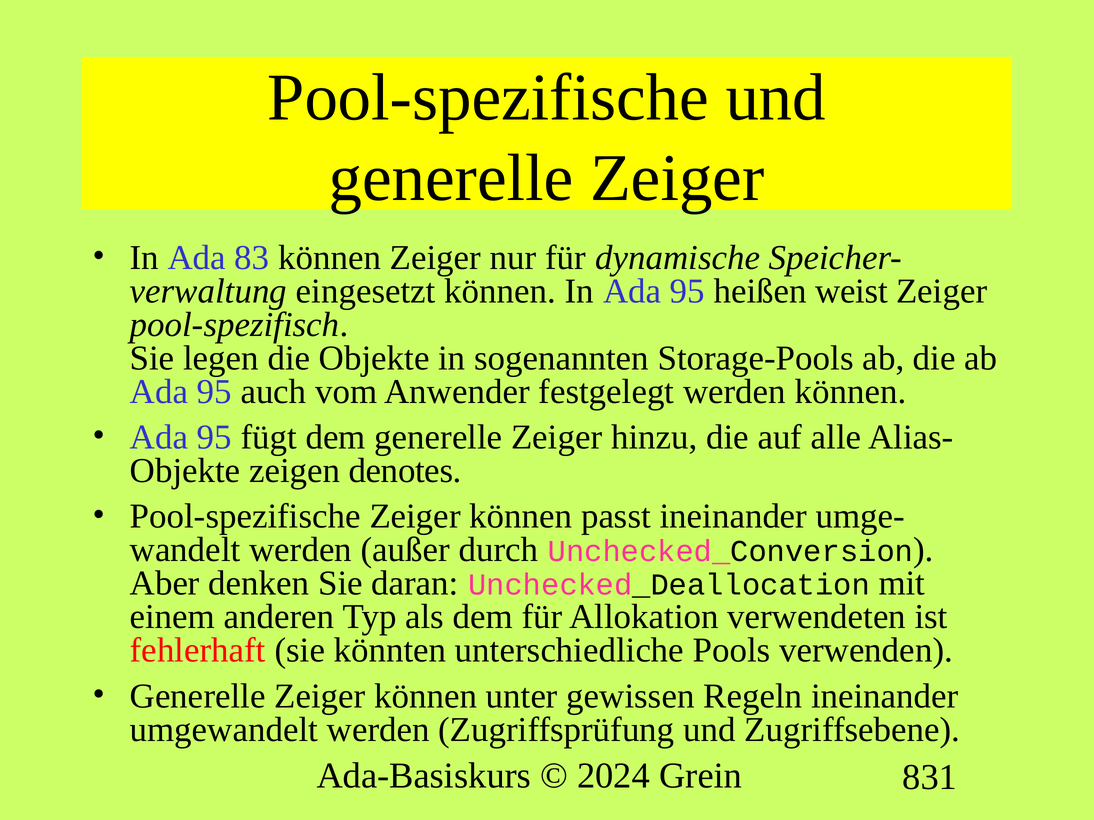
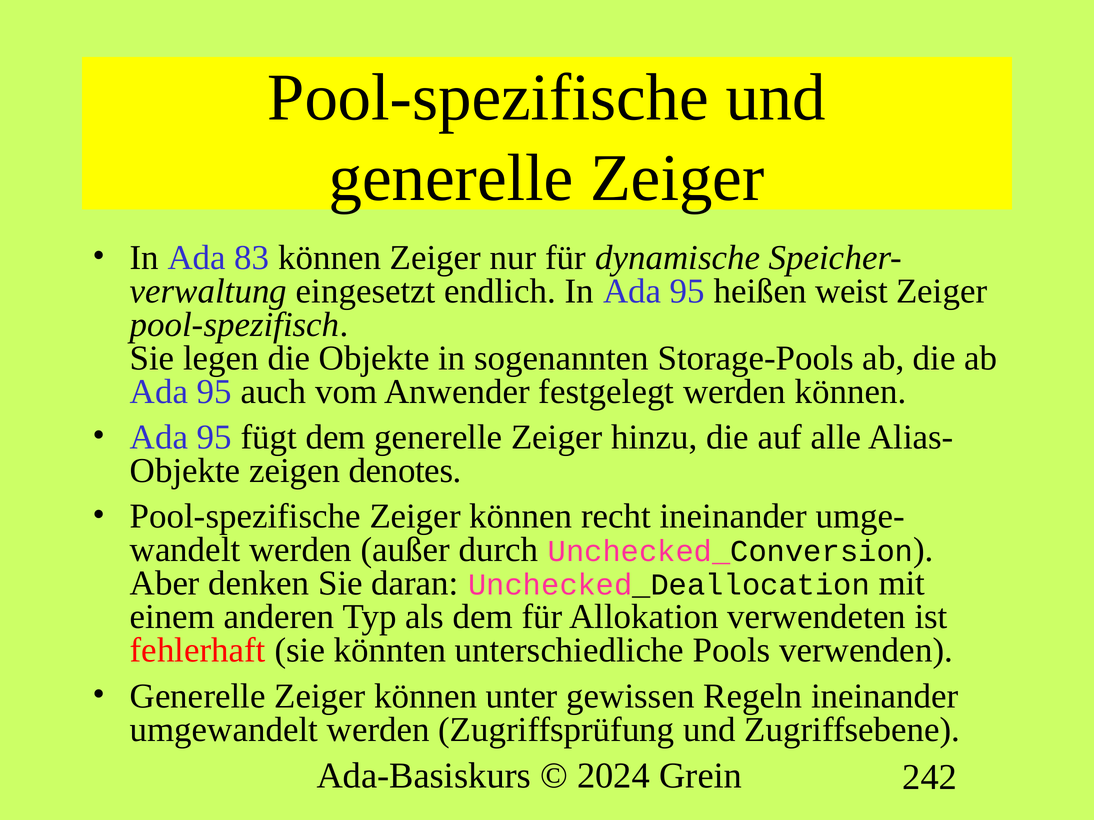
eingesetzt können: können -> endlich
passt: passt -> recht
831: 831 -> 242
